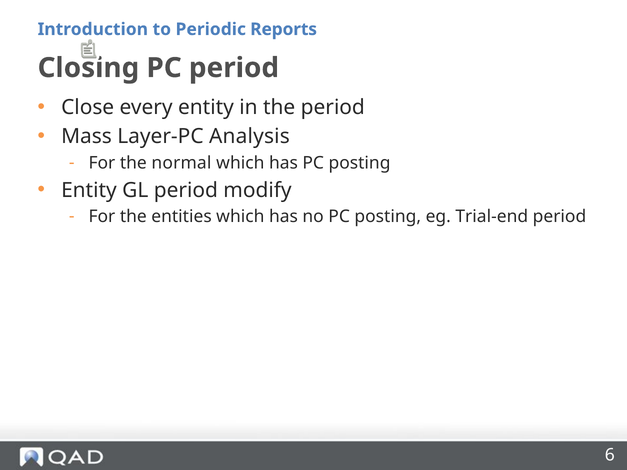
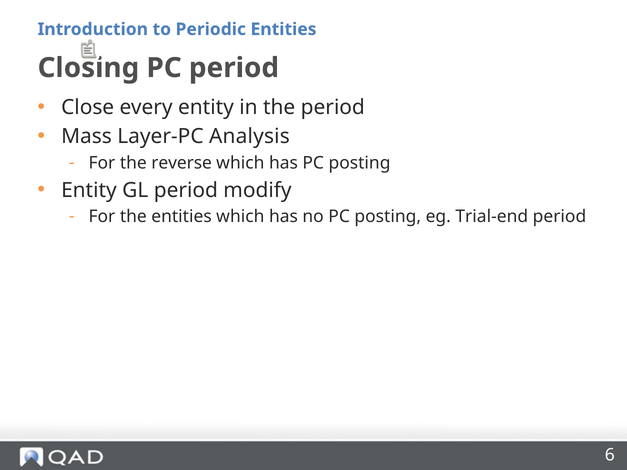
Periodic Reports: Reports -> Entities
normal: normal -> reverse
